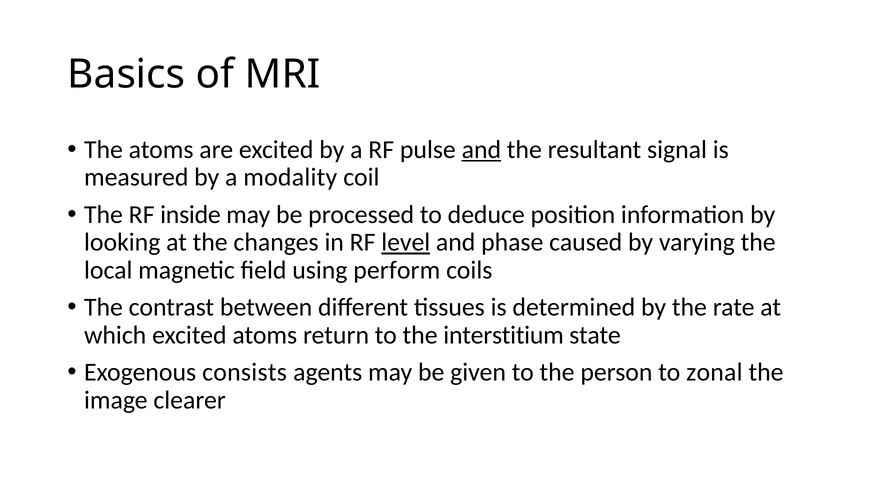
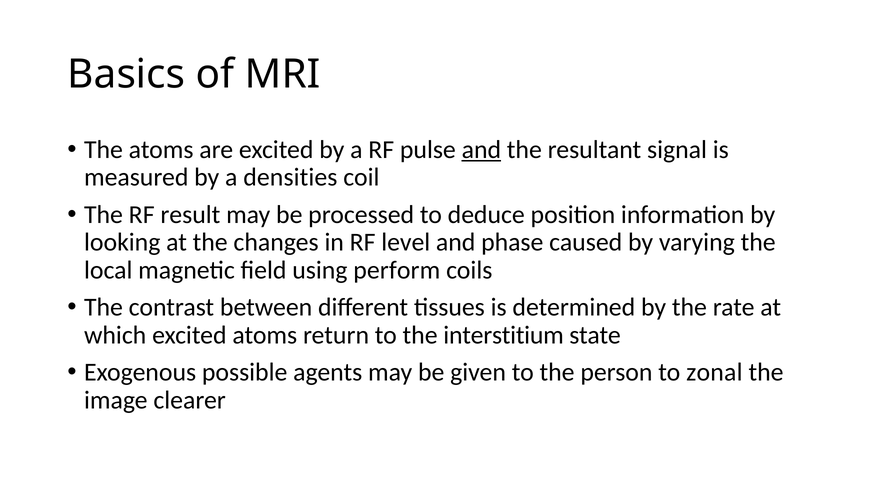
modality: modality -> densities
inside: inside -> result
level underline: present -> none
consists: consists -> possible
